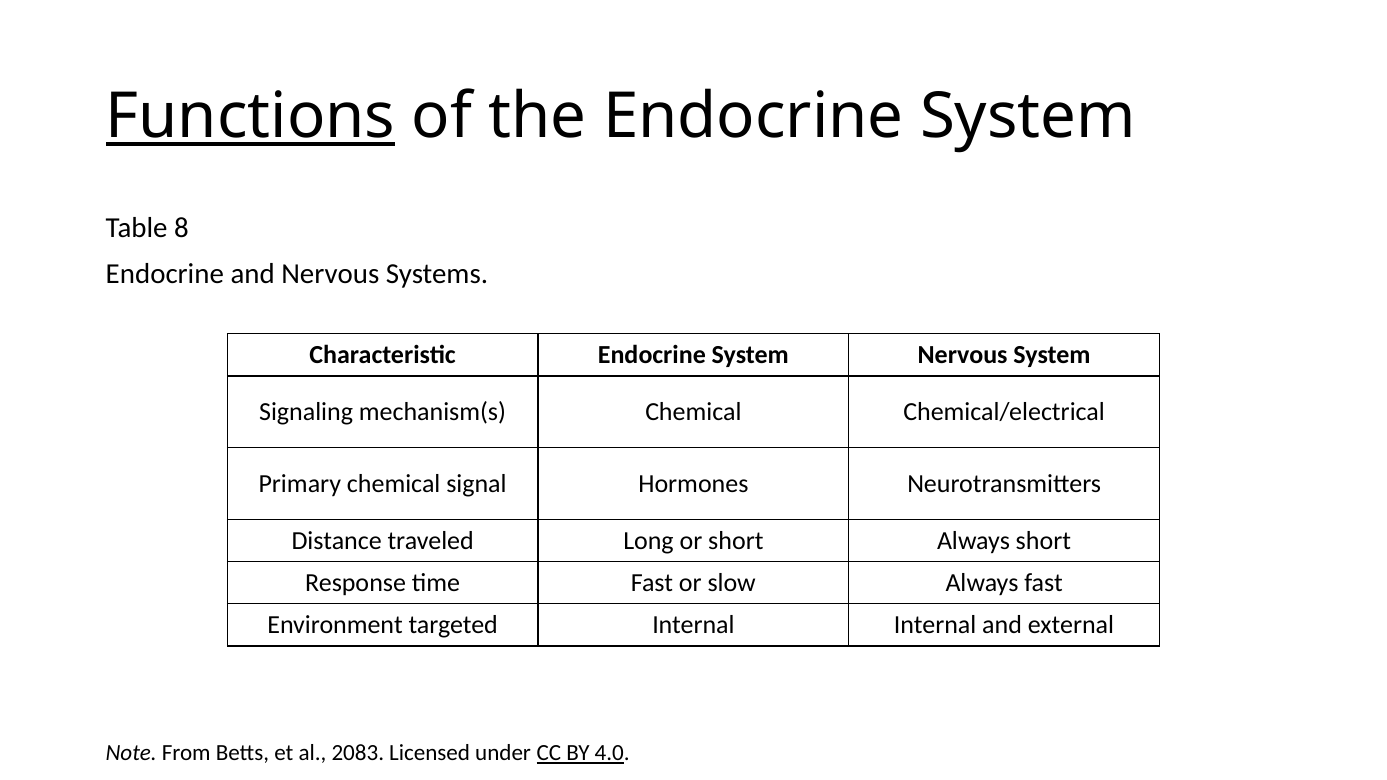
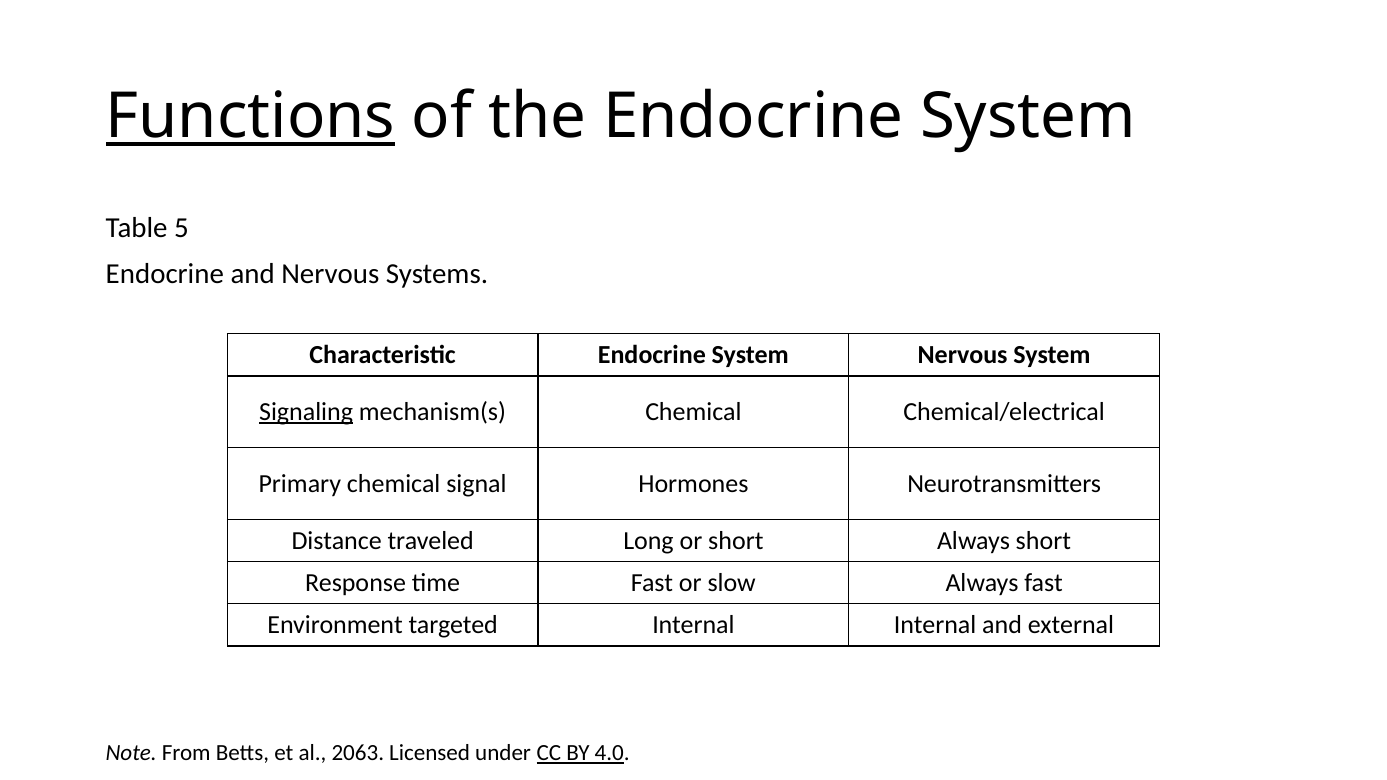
8: 8 -> 5
Signaling underline: none -> present
2083: 2083 -> 2063
